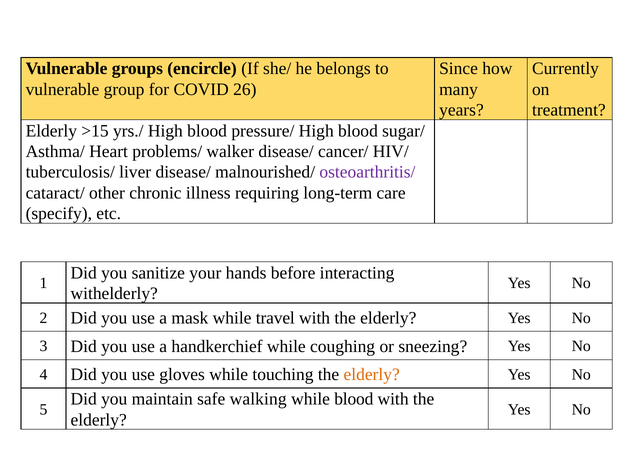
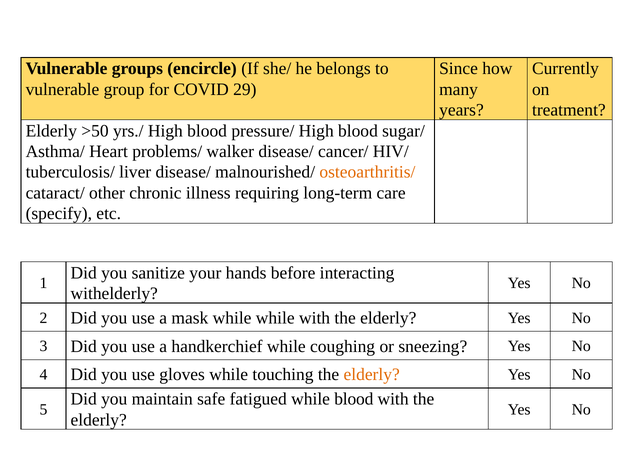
26: 26 -> 29
>15: >15 -> >50
osteoarthritis/ colour: purple -> orange
while travel: travel -> while
walking: walking -> fatigued
